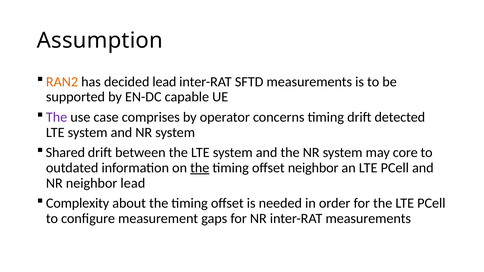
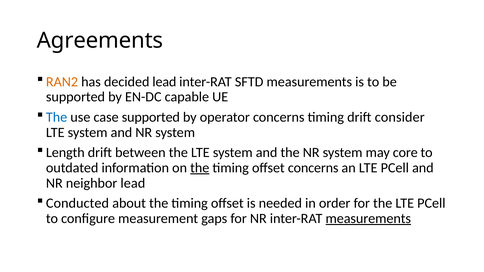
Assumption: Assumption -> Agreements
The at (57, 117) colour: purple -> blue
case comprises: comprises -> supported
detected: detected -> consider
Shared: Shared -> Length
offset neighbor: neighbor -> concerns
Complexity: Complexity -> Conducted
measurements at (368, 219) underline: none -> present
